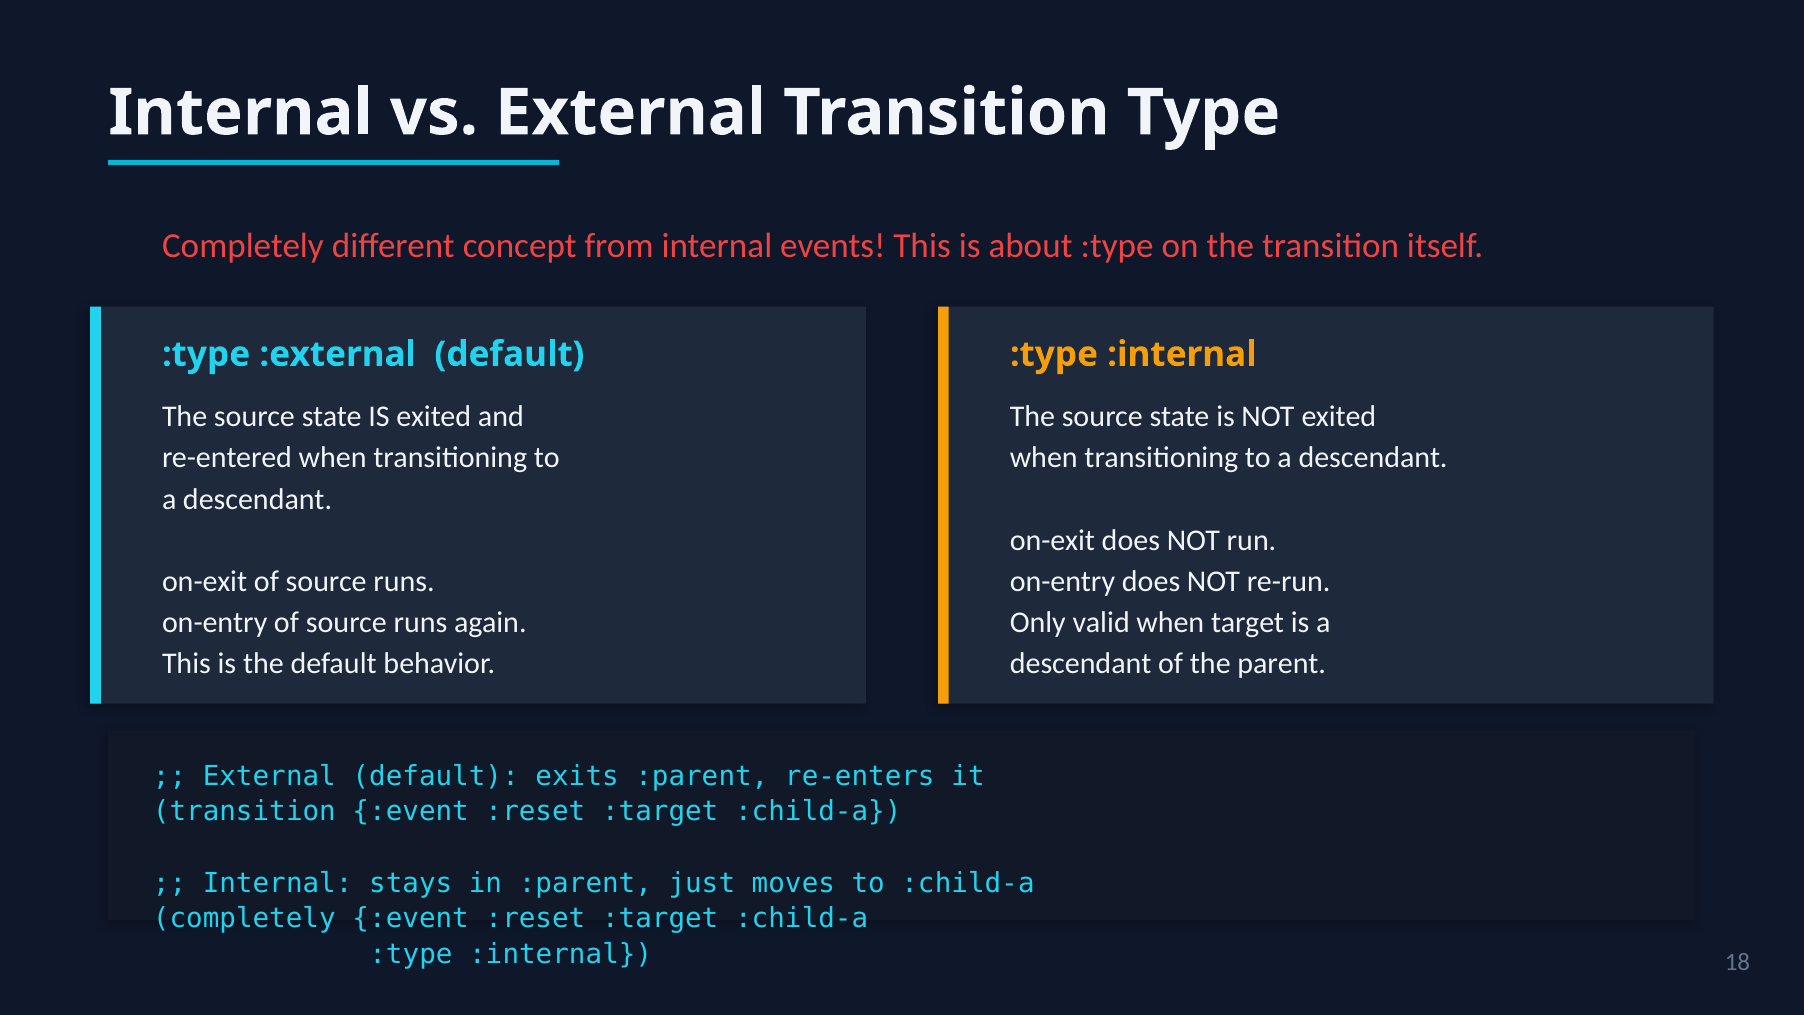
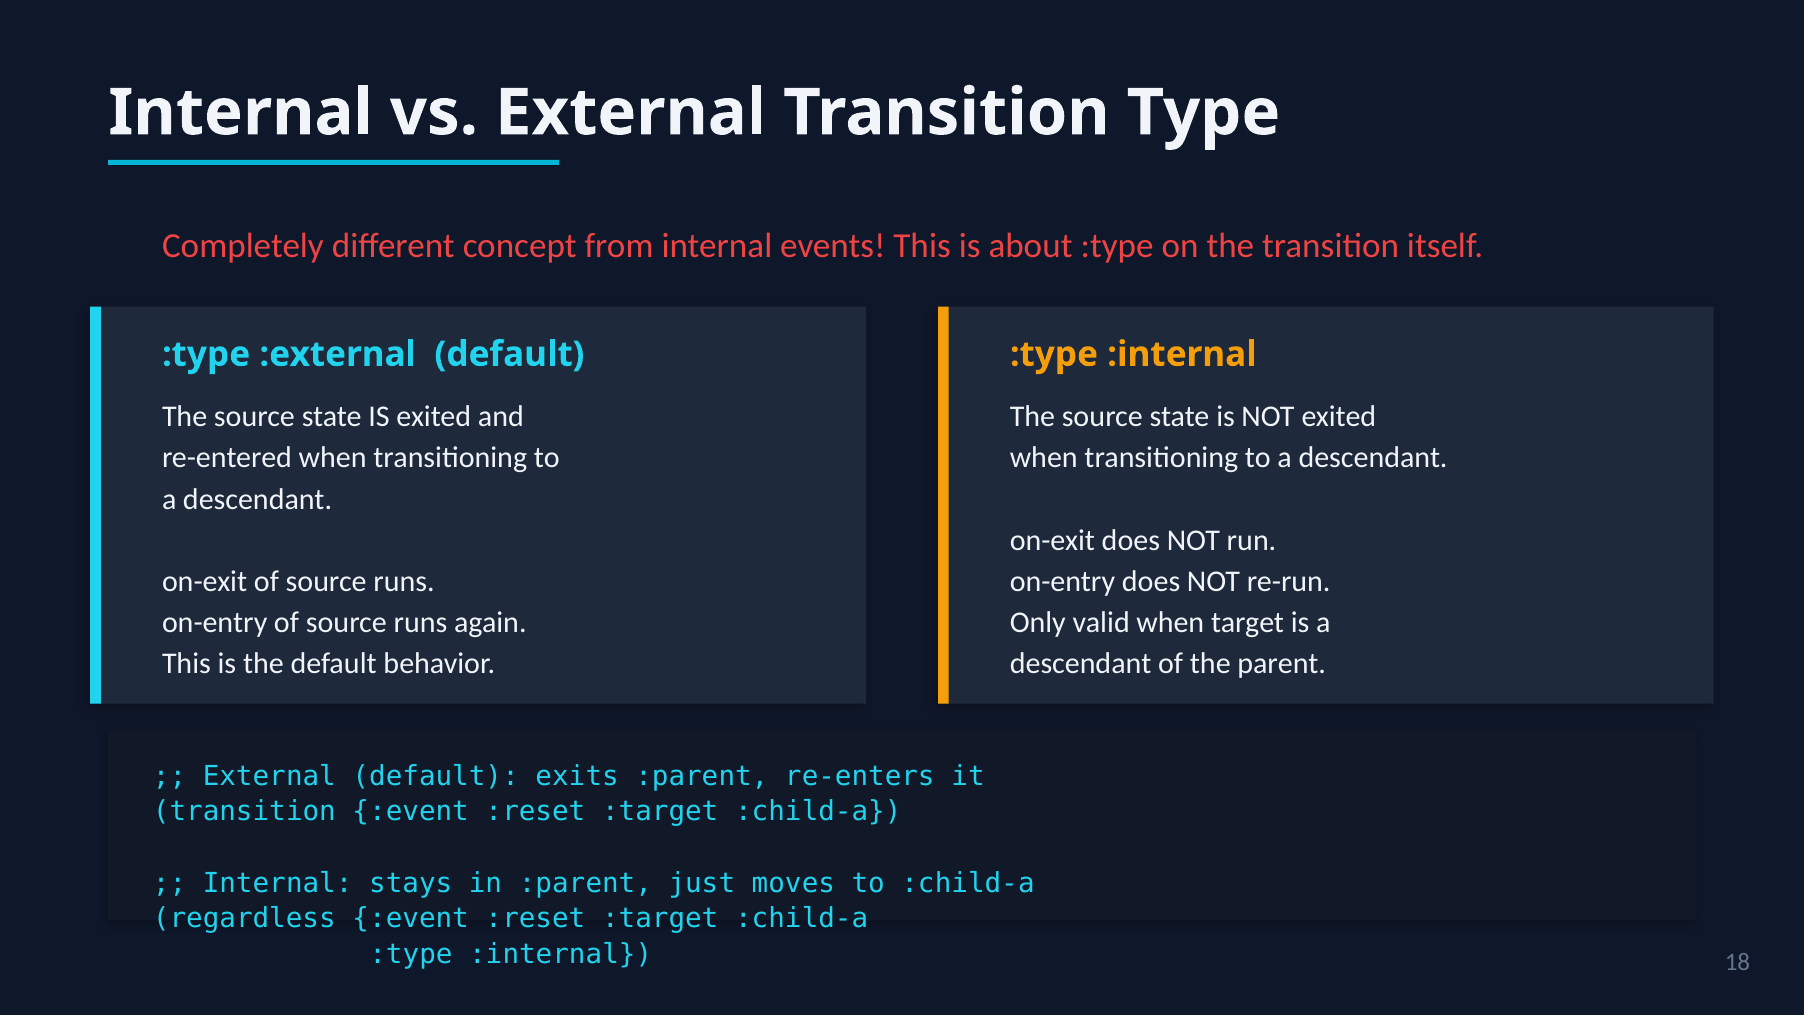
completely at (244, 918): completely -> regardless
